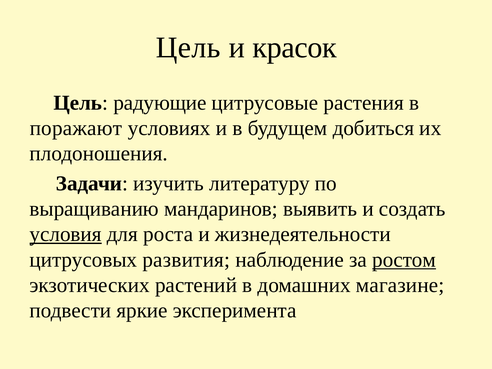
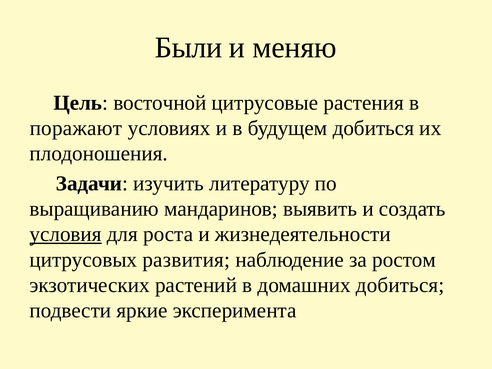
Цель at (188, 48): Цель -> Были
красок: красок -> меняю
радующие: радующие -> восточной
ростом underline: present -> none
домашних магазине: магазине -> добиться
